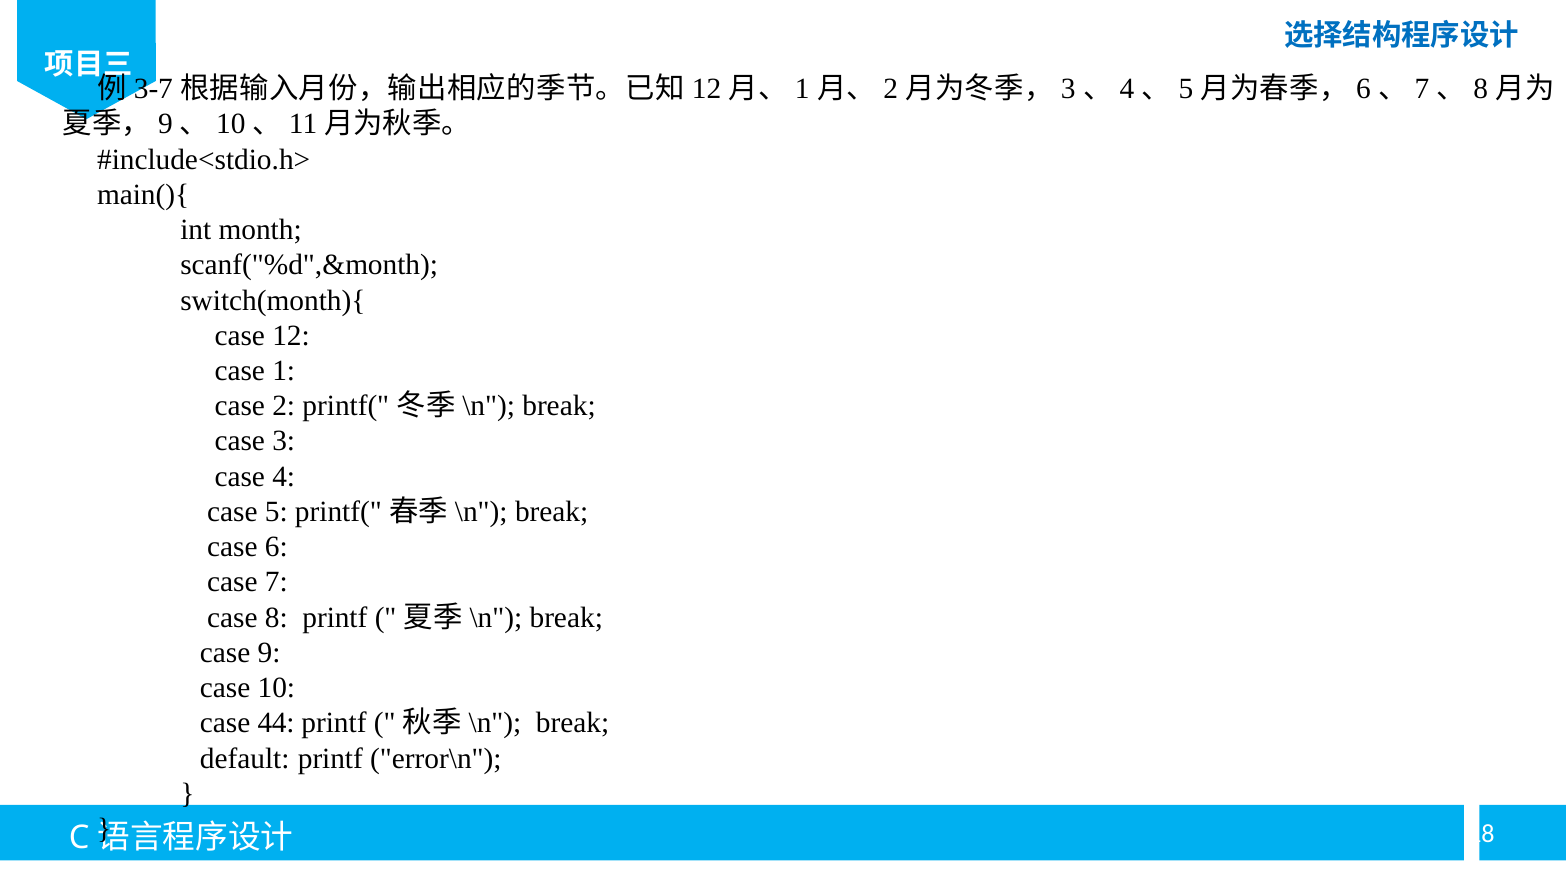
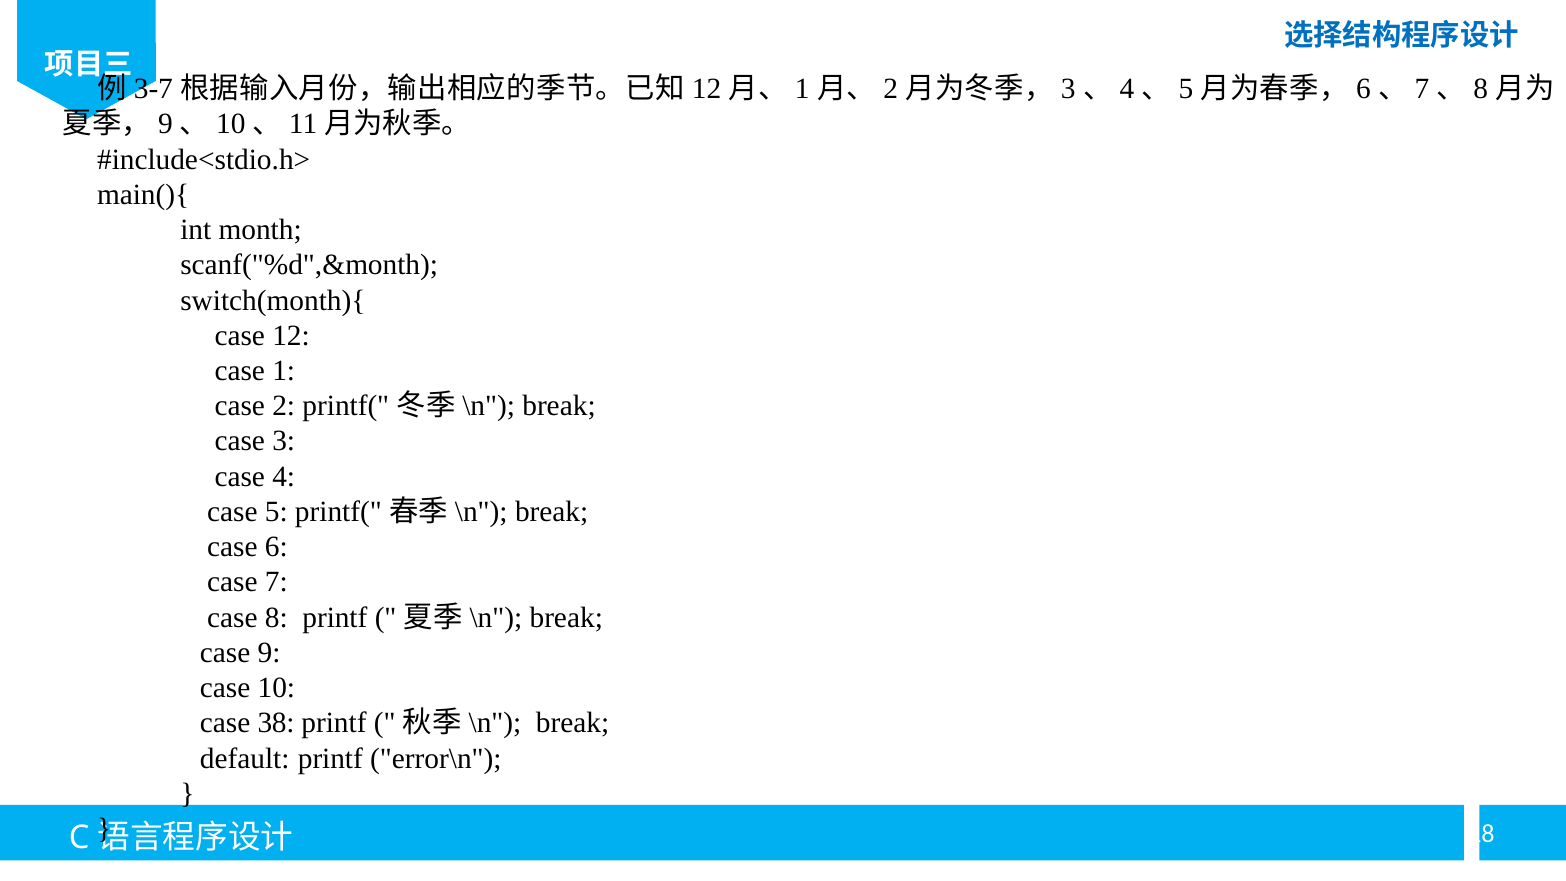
44: 44 -> 38
